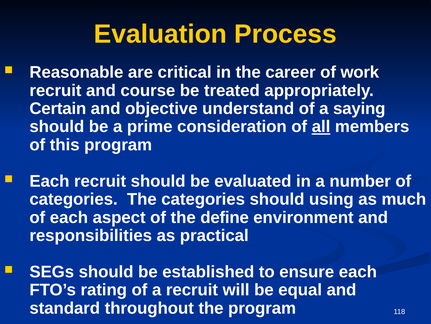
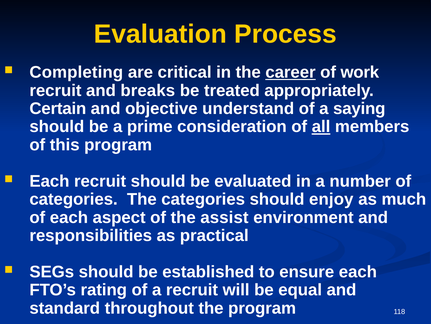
Reasonable: Reasonable -> Completing
career underline: none -> present
course: course -> breaks
using: using -> enjoy
define: define -> assist
